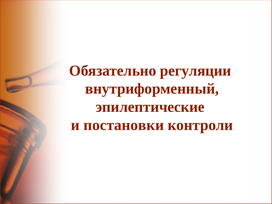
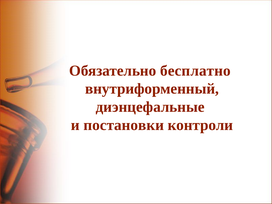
регуляции: регуляции -> бесплатно
эпилептические: эпилептические -> диэнцефальные
